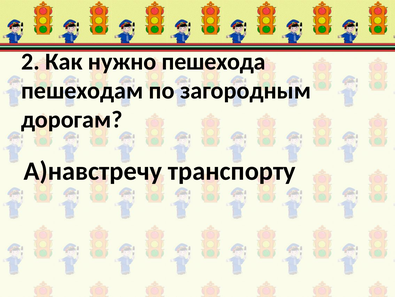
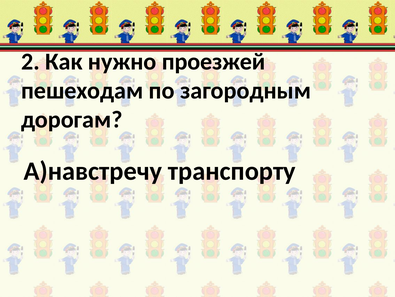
пешехода: пешехода -> проезжей
